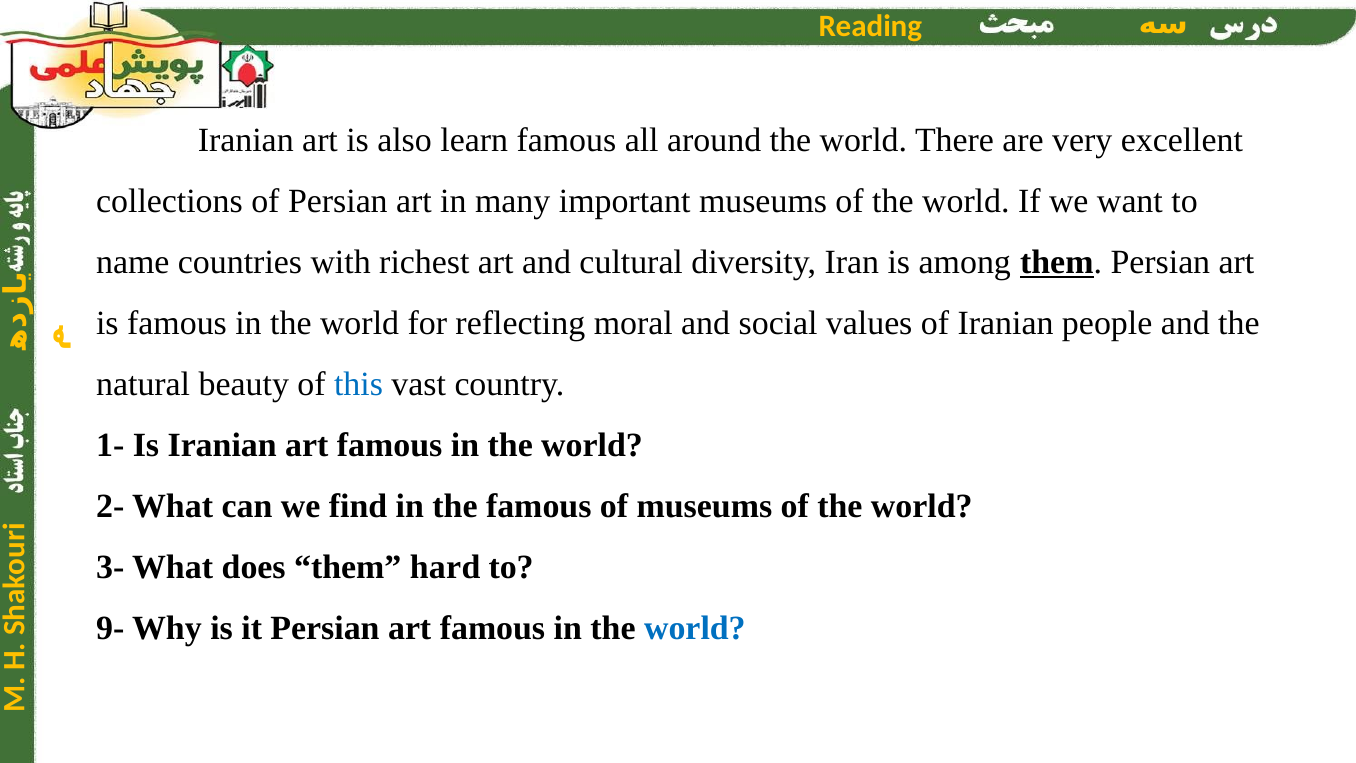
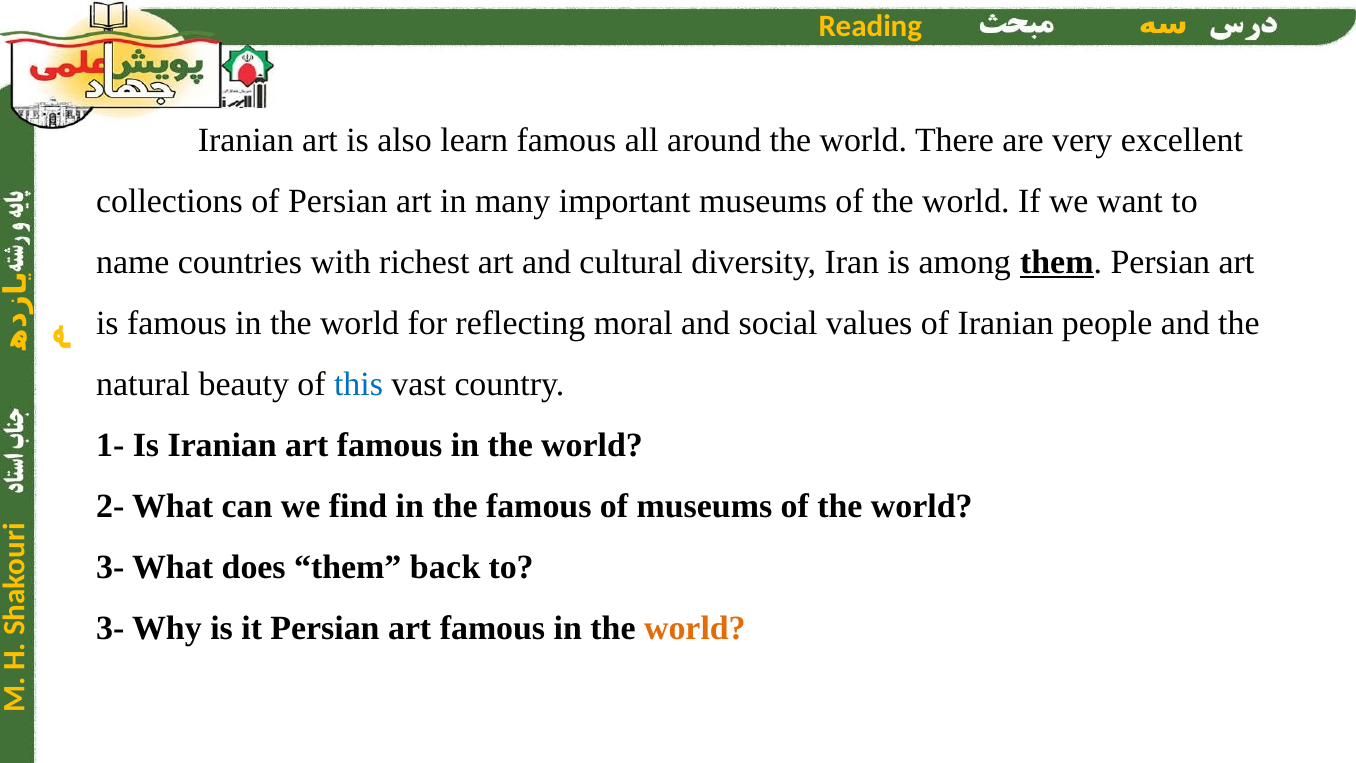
hard: hard -> back
9- at (110, 628): 9- -> 3-
world at (695, 628) colour: blue -> orange
